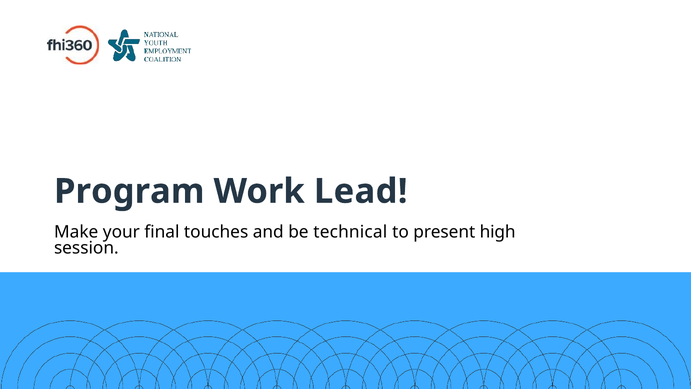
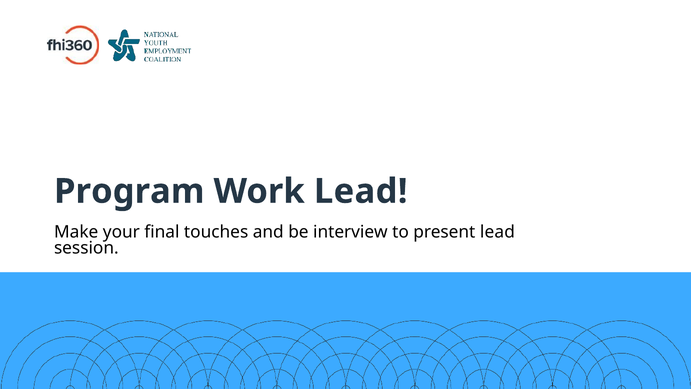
technical: technical -> interview
present high: high -> lead
